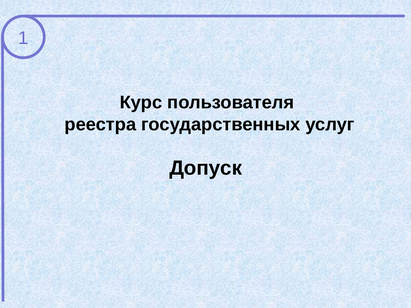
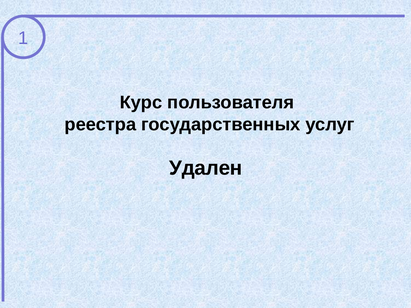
Допуск: Допуск -> Удален
